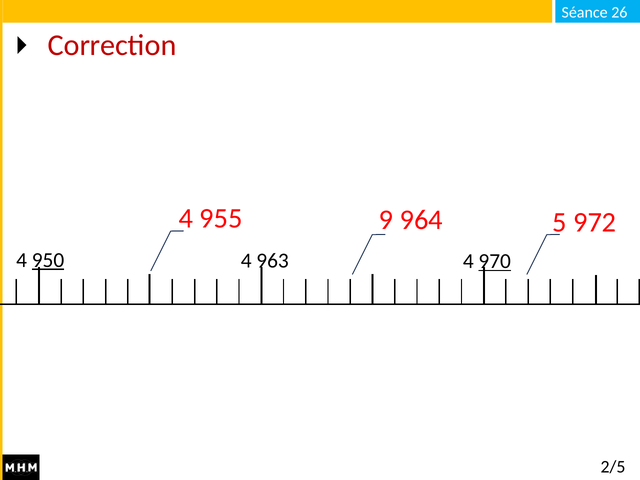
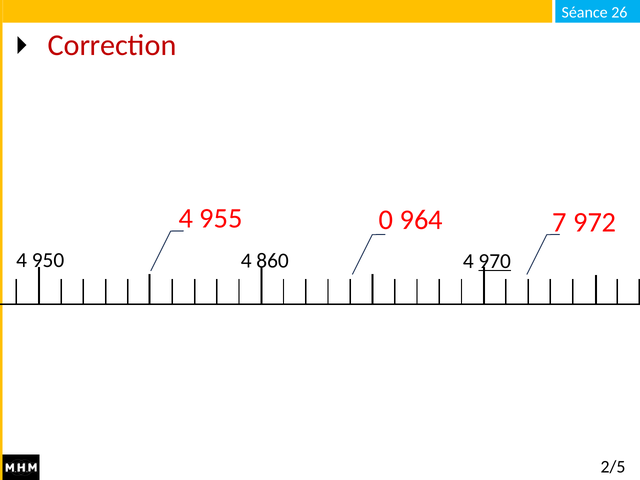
9: 9 -> 0
5: 5 -> 7
950 underline: present -> none
963: 963 -> 860
